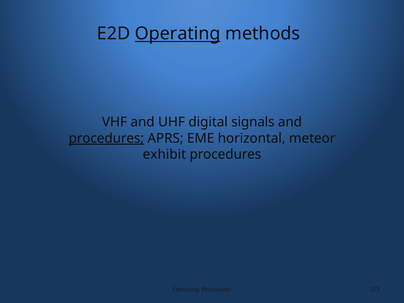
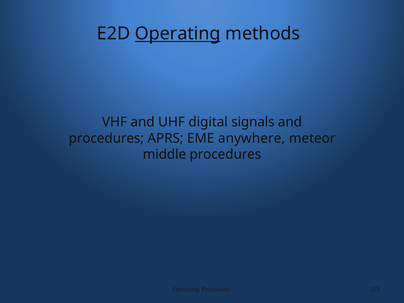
procedures at (106, 138) underline: present -> none
horizontal: horizontal -> anywhere
exhibit: exhibit -> middle
